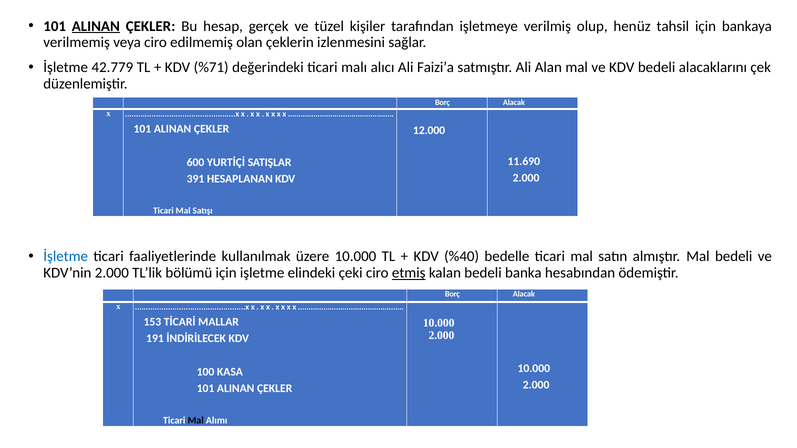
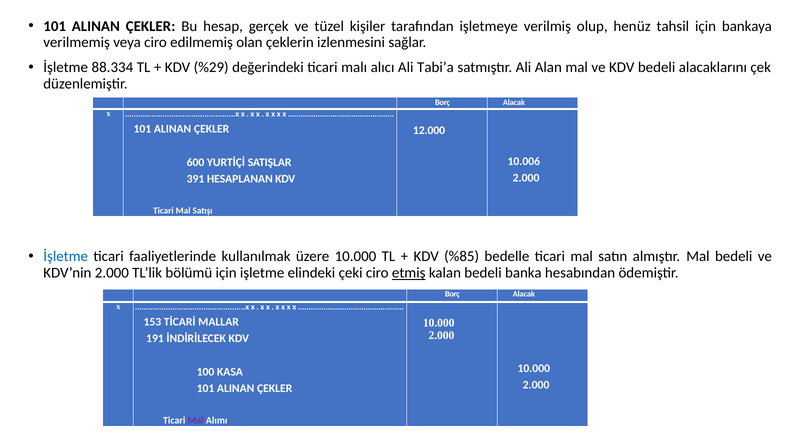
ALINAN at (96, 26) underline: present -> none
42.779: 42.779 -> 88.334
%71: %71 -> %29
Faizi’a: Faizi’a -> Tabi’a
11.690: 11.690 -> 10.006
%40: %40 -> %85
Mal at (196, 421) colour: black -> purple
